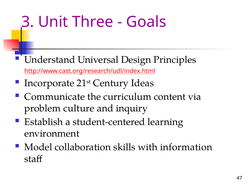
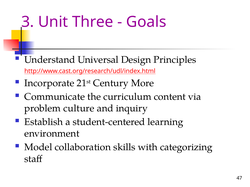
Ideas: Ideas -> More
information: information -> categorizing
